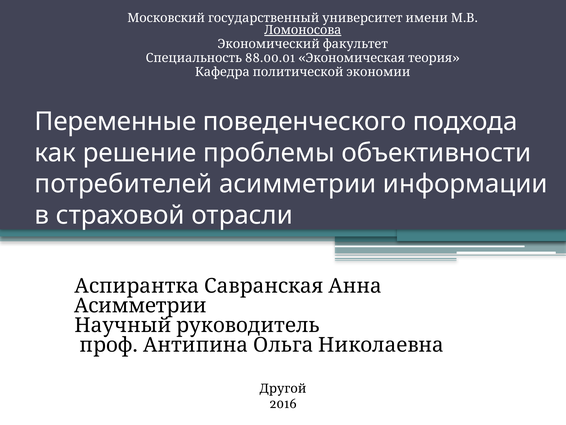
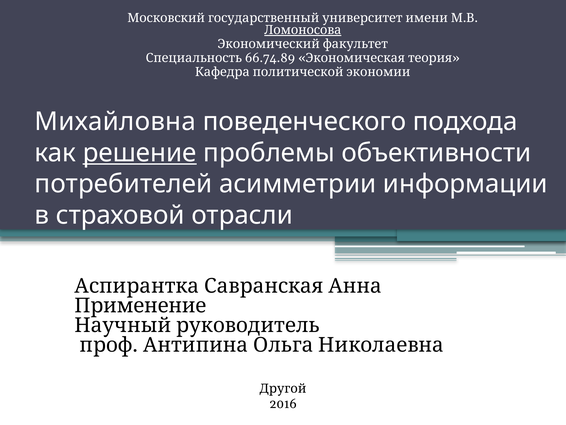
88.00.01: 88.00.01 -> 66.74.89
Переменные: Переменные -> Михайловна
решение underline: none -> present
Асимметрии at (140, 305): Асимметрии -> Применение
